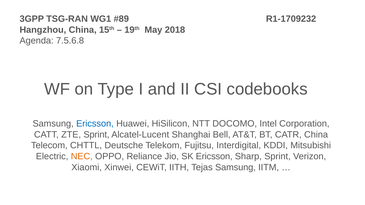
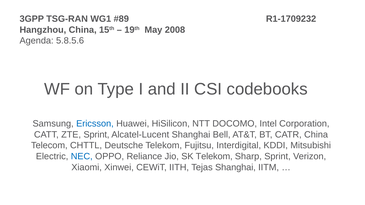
2018: 2018 -> 2008
7.5.6.8: 7.5.6.8 -> 5.8.5.6
NEC colour: orange -> blue
SK Ericsson: Ericsson -> Telekom
Tejas Samsung: Samsung -> Shanghai
